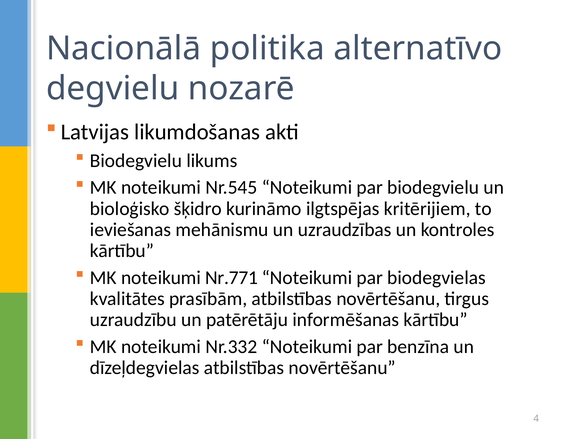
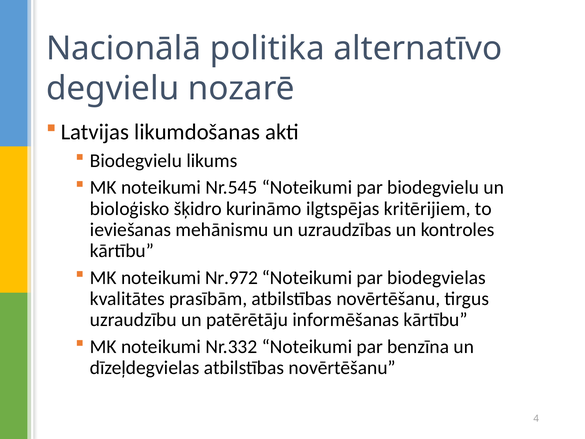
Nr.771: Nr.771 -> Nr.972
